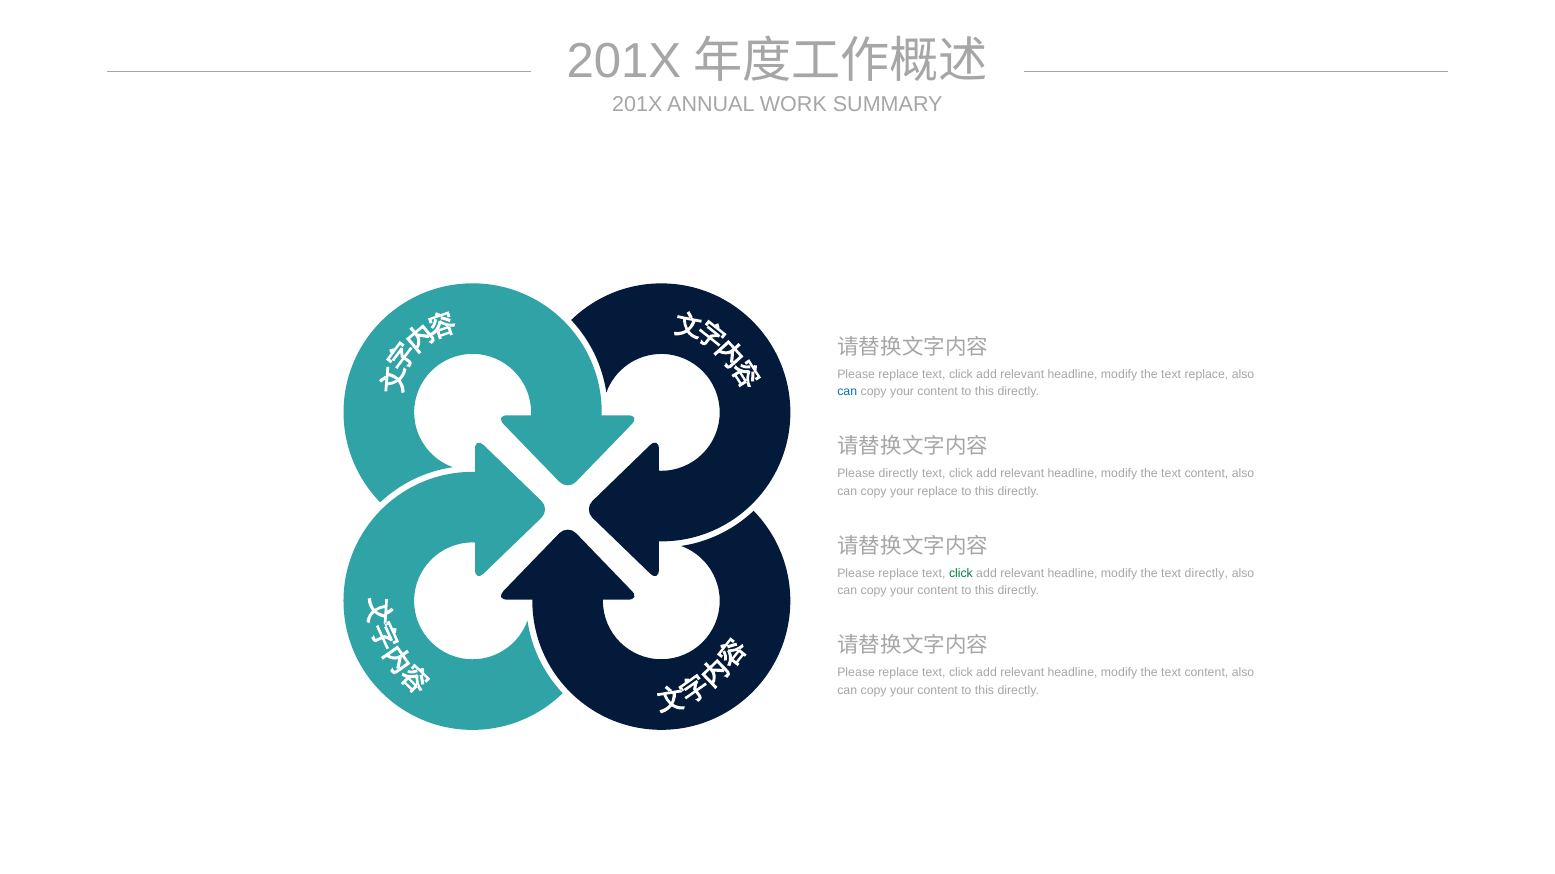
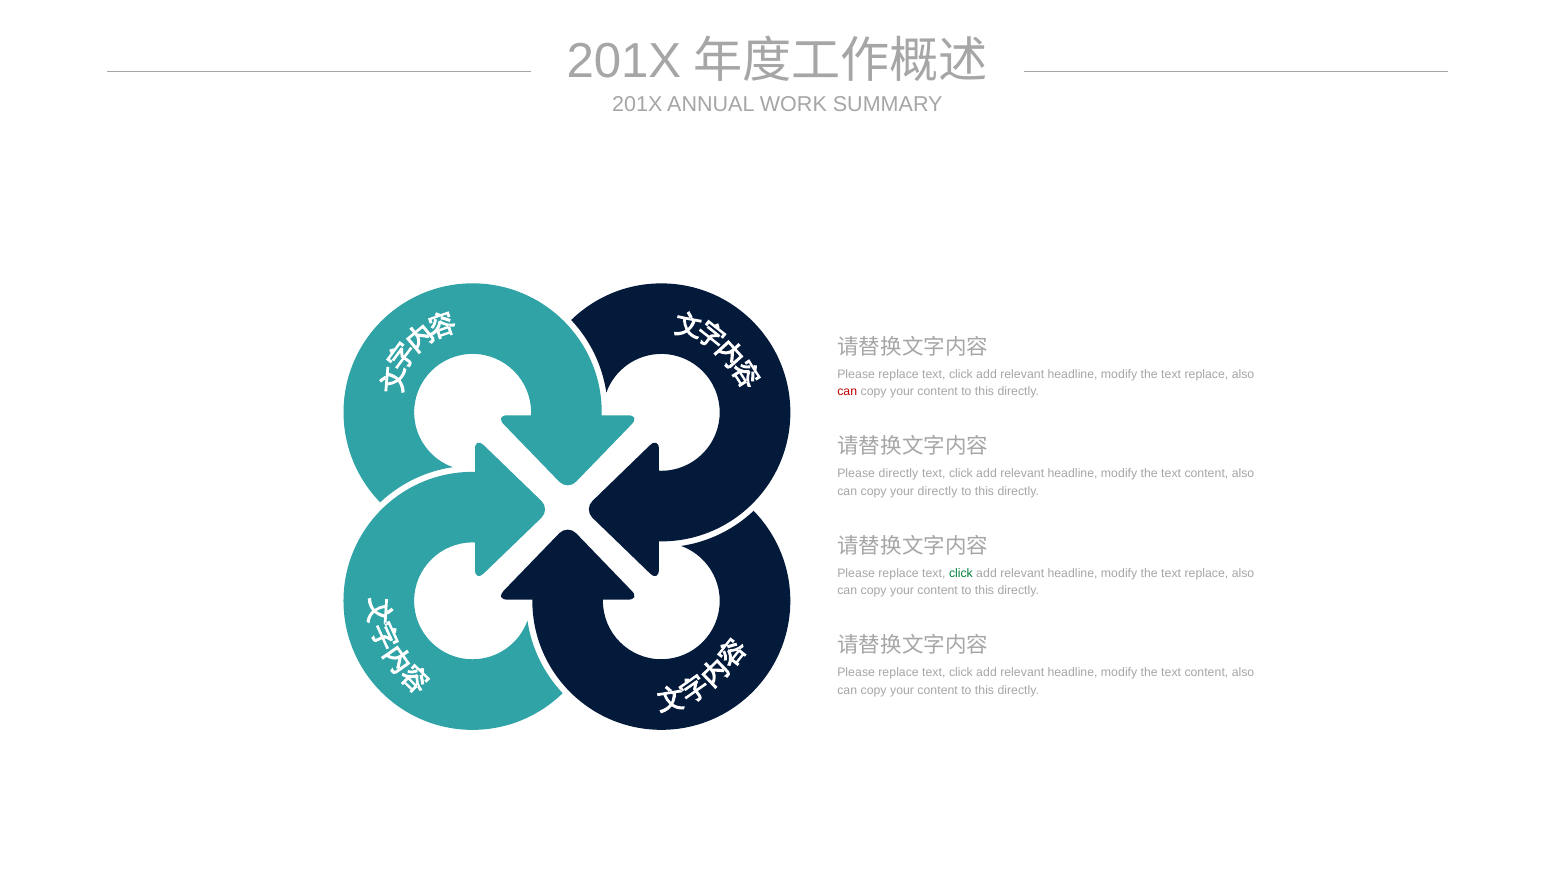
can at (847, 392) colour: blue -> red
your replace: replace -> directly
directly at (1206, 573): directly -> replace
